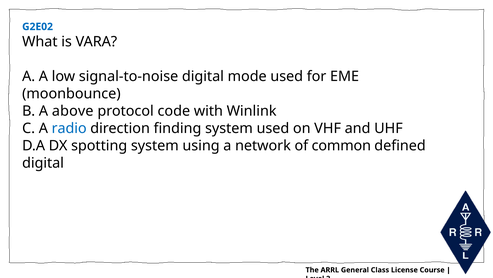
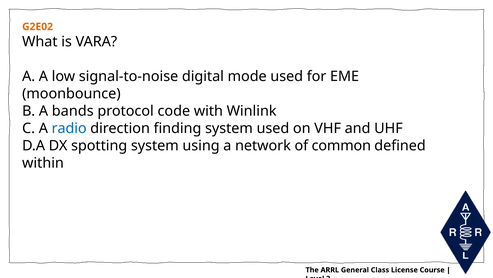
G2E02 colour: blue -> orange
above: above -> bands
digital at (43, 163): digital -> within
